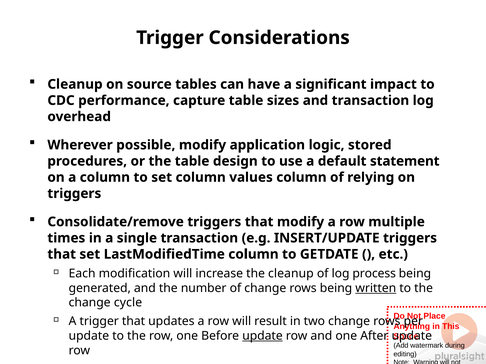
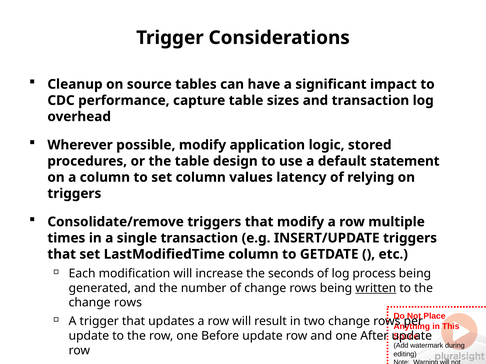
values column: column -> latency
the cleanup: cleanup -> seconds
cycle at (128, 303): cycle -> rows
update at (262, 336) underline: present -> none
